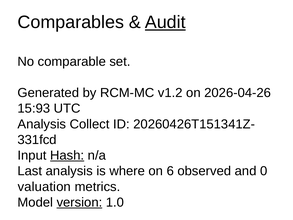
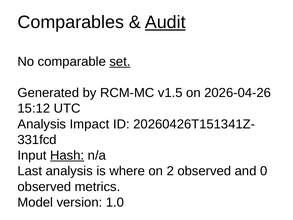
set underline: none -> present
v1.2: v1.2 -> v1.5
15:93: 15:93 -> 15:12
Collect: Collect -> Impact
6: 6 -> 2
valuation at (44, 186): valuation -> observed
version underline: present -> none
